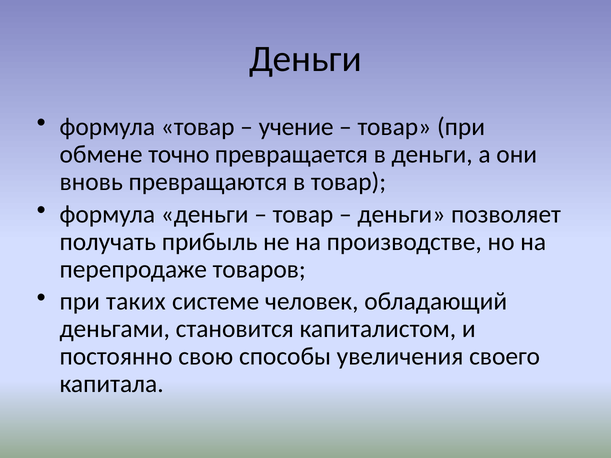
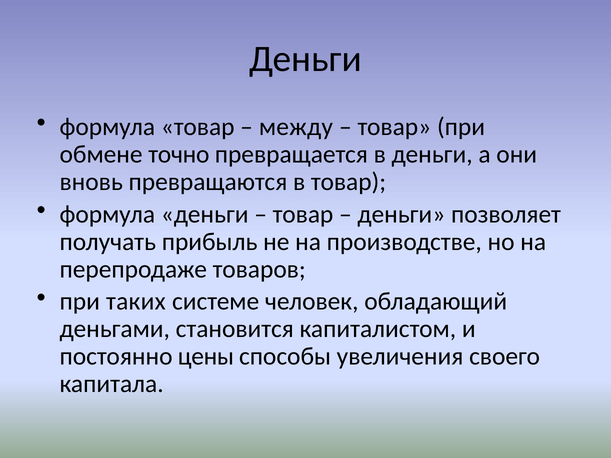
учение: учение -> между
свою: свою -> цены
